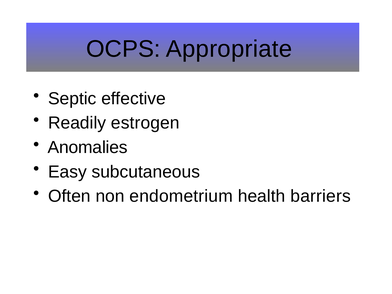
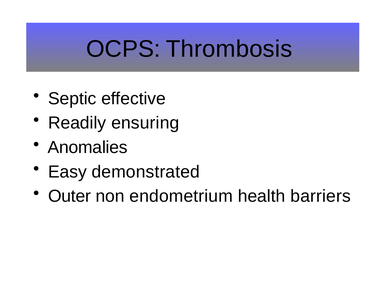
Appropriate: Appropriate -> Thrombosis
estrogen: estrogen -> ensuring
subcutaneous: subcutaneous -> demonstrated
Often: Often -> Outer
